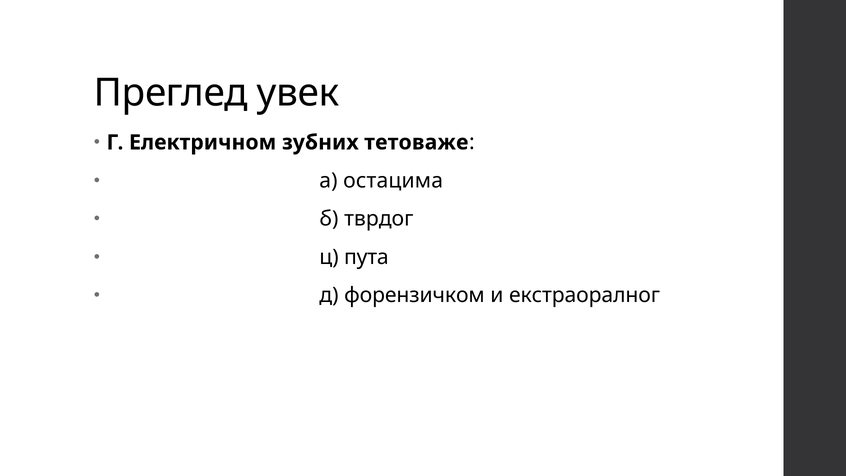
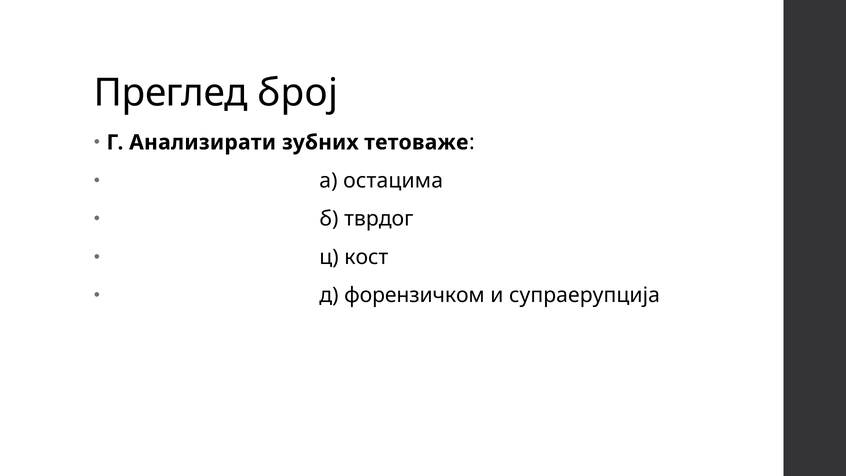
увек: увек -> број
Електричном: Електричном -> Анализирати
пута: пута -> кост
екстраоралног: екстраоралног -> супраерупција
